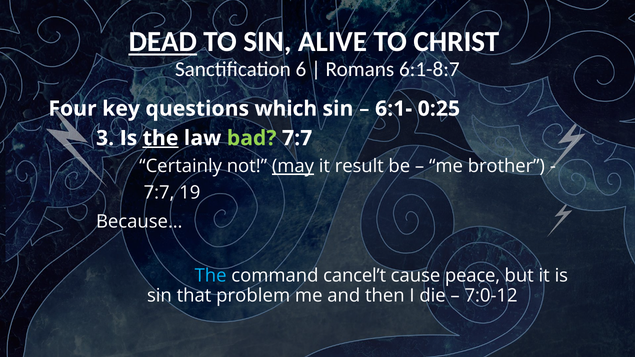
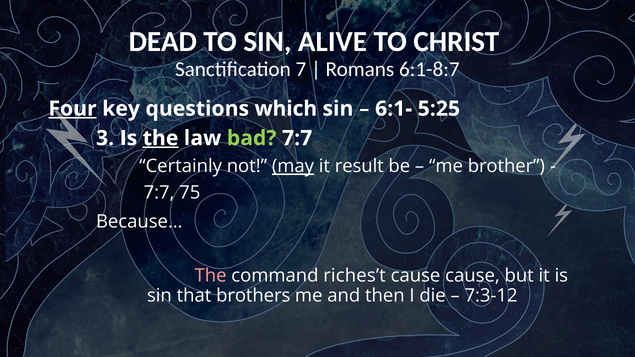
DEAD underline: present -> none
6: 6 -> 7
Four underline: none -> present
0:25: 0:25 -> 5:25
19: 19 -> 75
The at (211, 276) colour: light blue -> pink
cancel’t: cancel’t -> riches’t
cause peace: peace -> cause
problem: problem -> brothers
7:0-12: 7:0-12 -> 7:3-12
